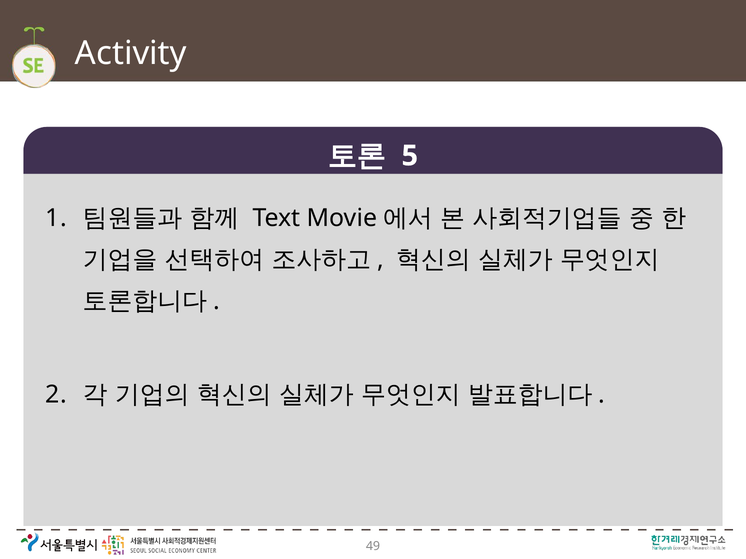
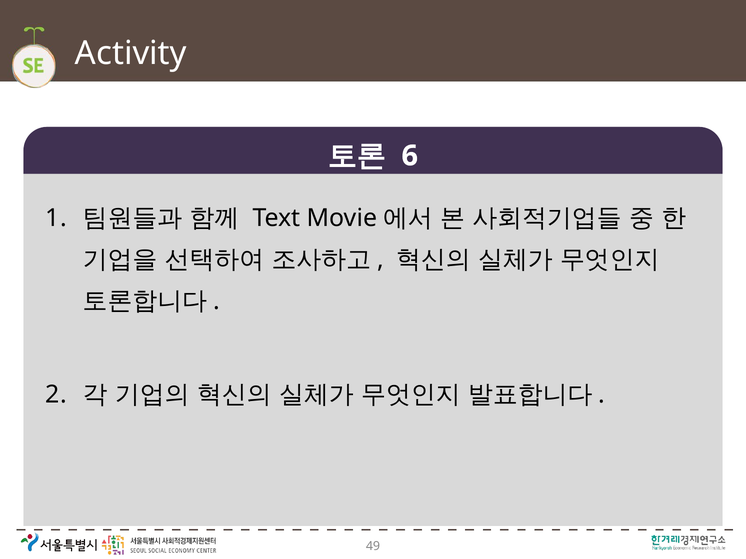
5: 5 -> 6
